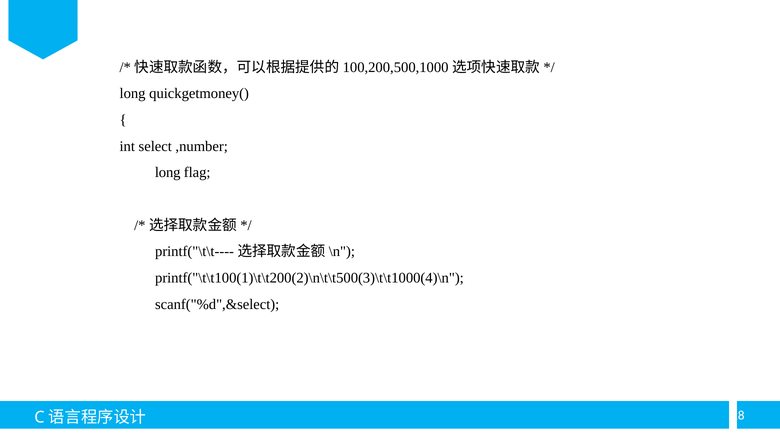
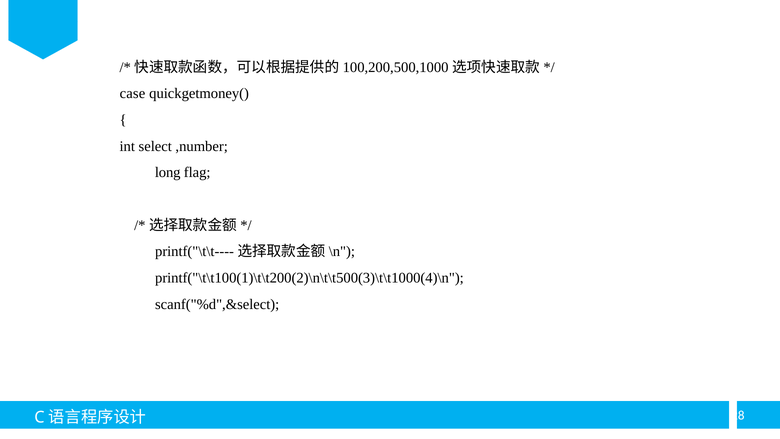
long at (133, 93): long -> case
